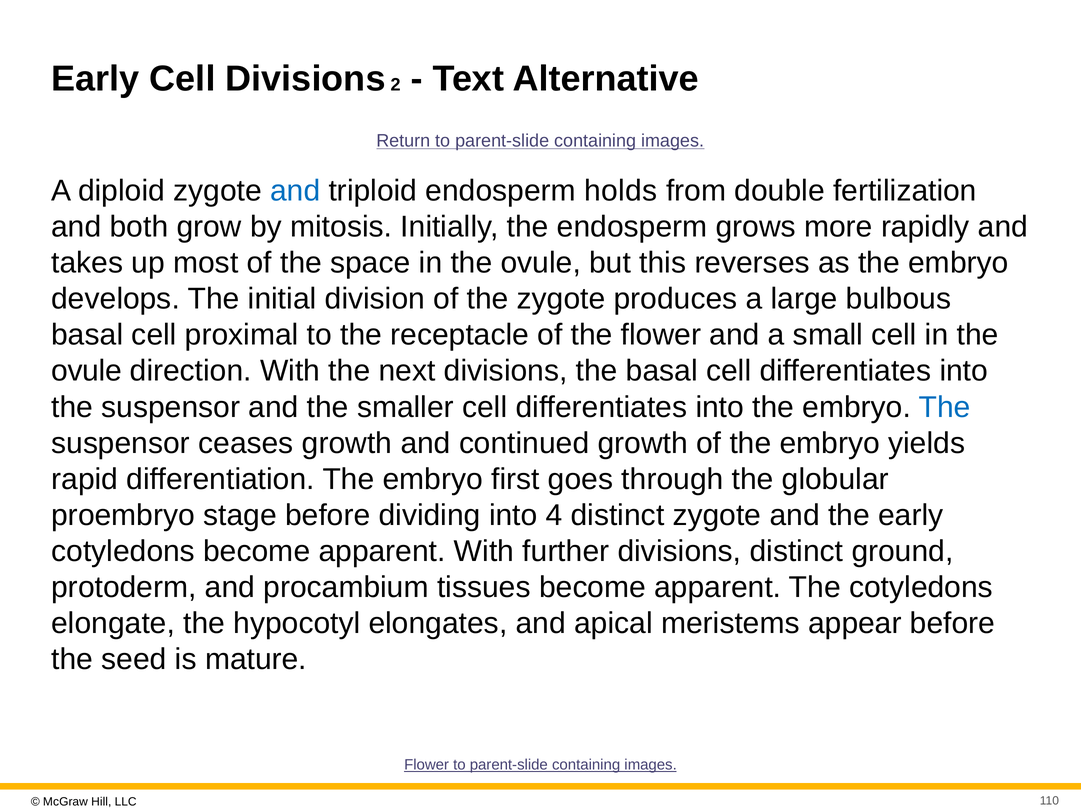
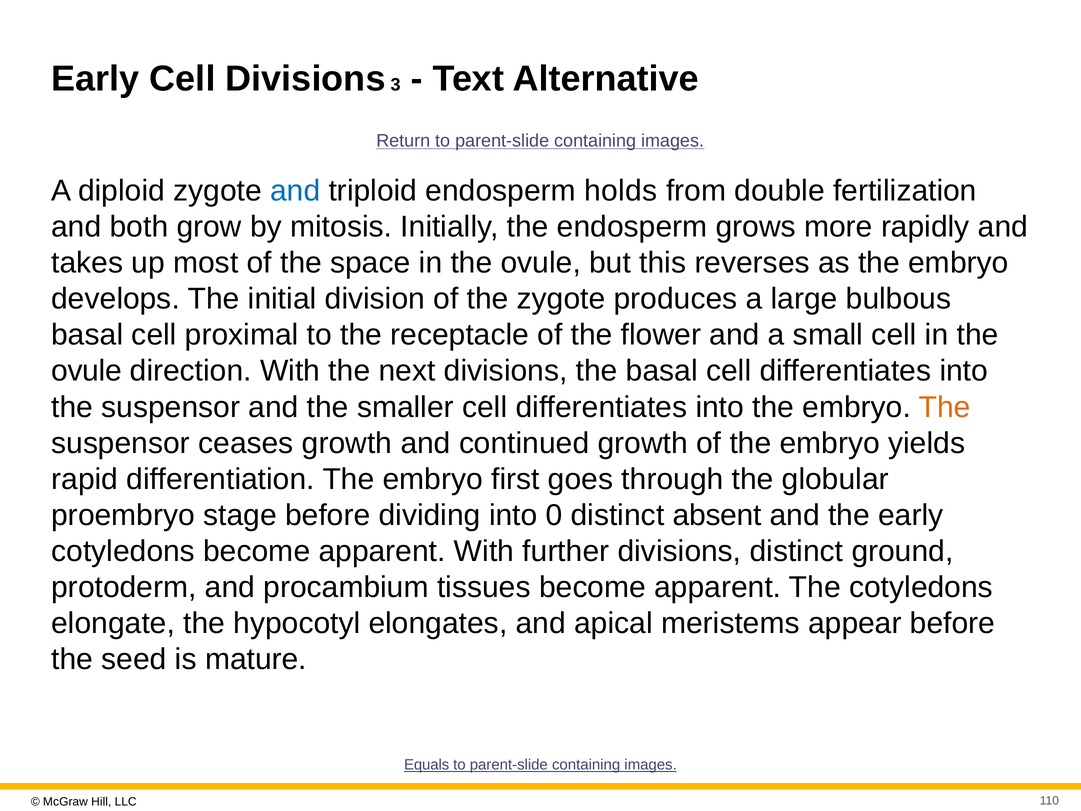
2: 2 -> 3
The at (945, 407) colour: blue -> orange
4: 4 -> 0
distinct zygote: zygote -> absent
Flower at (427, 765): Flower -> Equals
